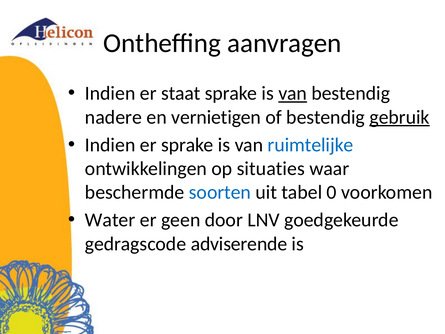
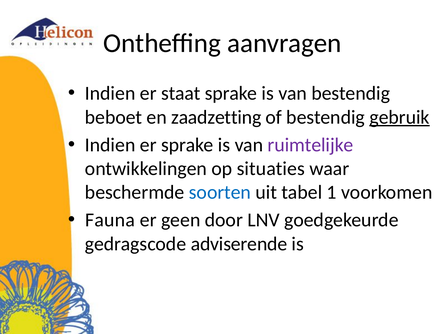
van at (293, 93) underline: present -> none
nadere: nadere -> beboet
vernietigen: vernietigen -> zaadzetting
ruimtelijke colour: blue -> purple
0: 0 -> 1
Water: Water -> Fauna
